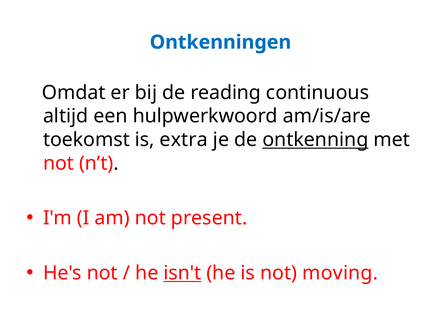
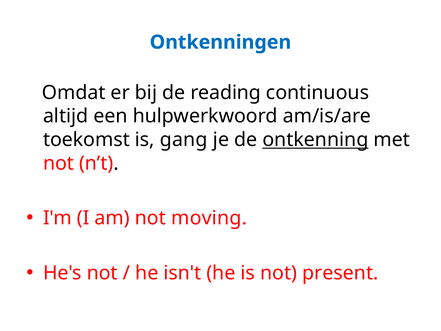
extra: extra -> gang
present: present -> moving
isn't underline: present -> none
moving: moving -> present
